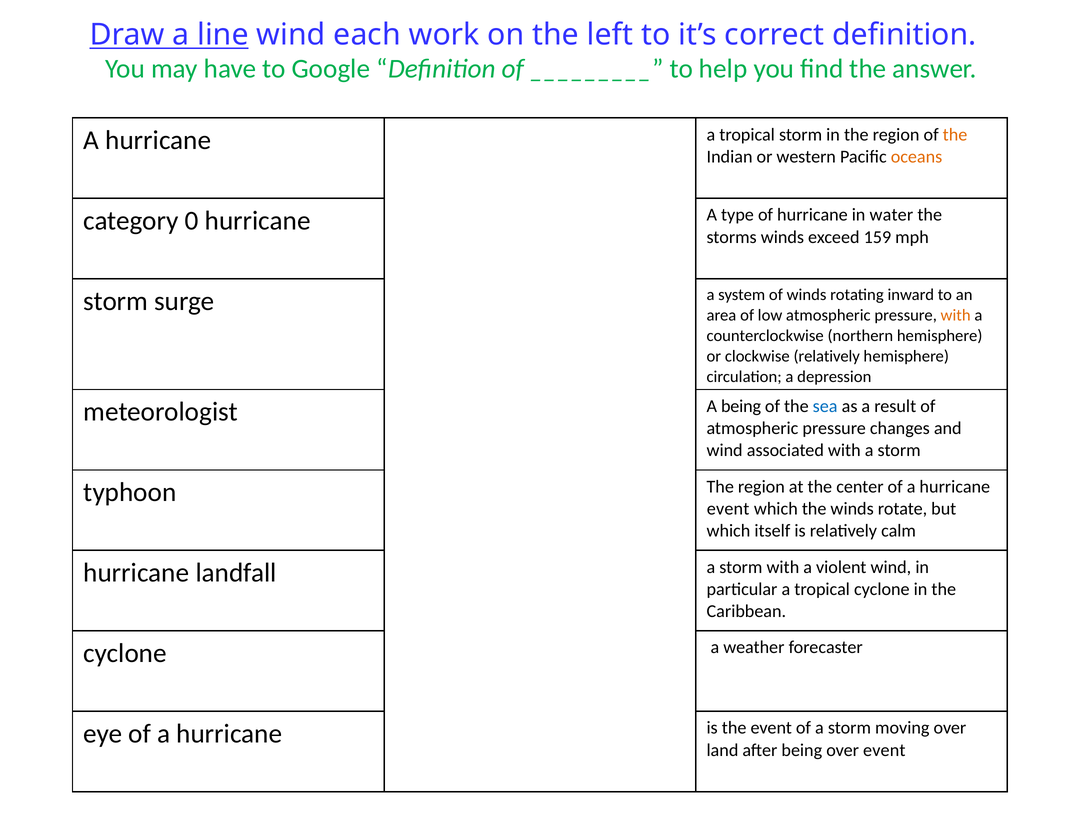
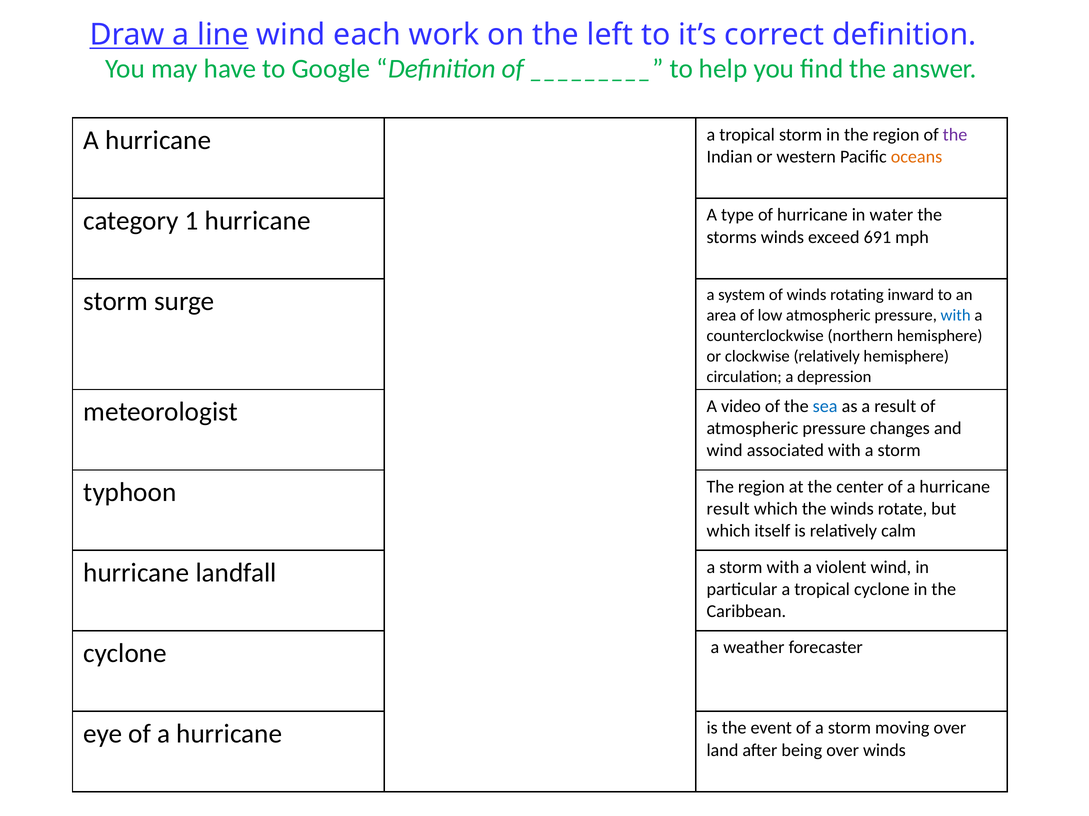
the at (955, 135) colour: orange -> purple
0: 0 -> 1
159: 159 -> 691
with at (956, 316) colour: orange -> blue
A being: being -> video
event at (728, 509): event -> result
over event: event -> winds
